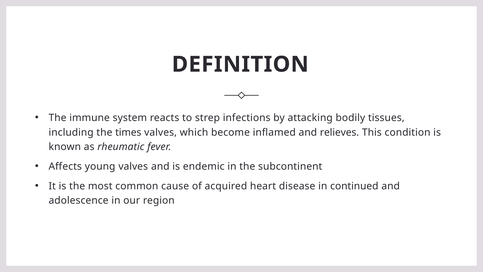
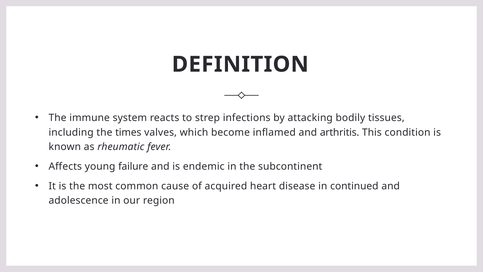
relieves: relieves -> arthritis
young valves: valves -> failure
